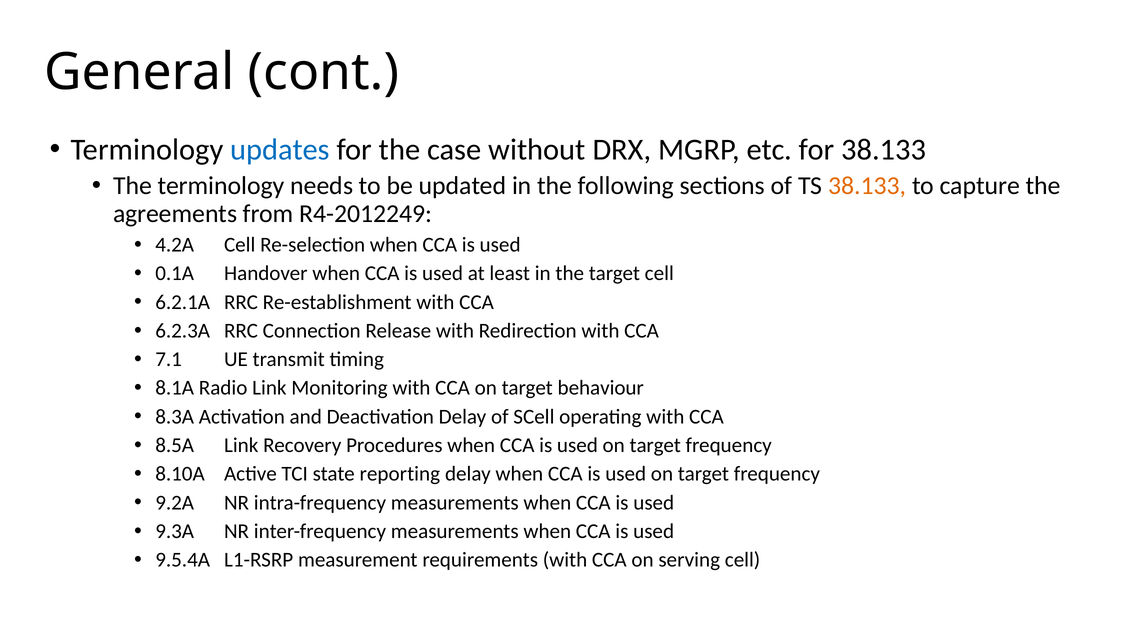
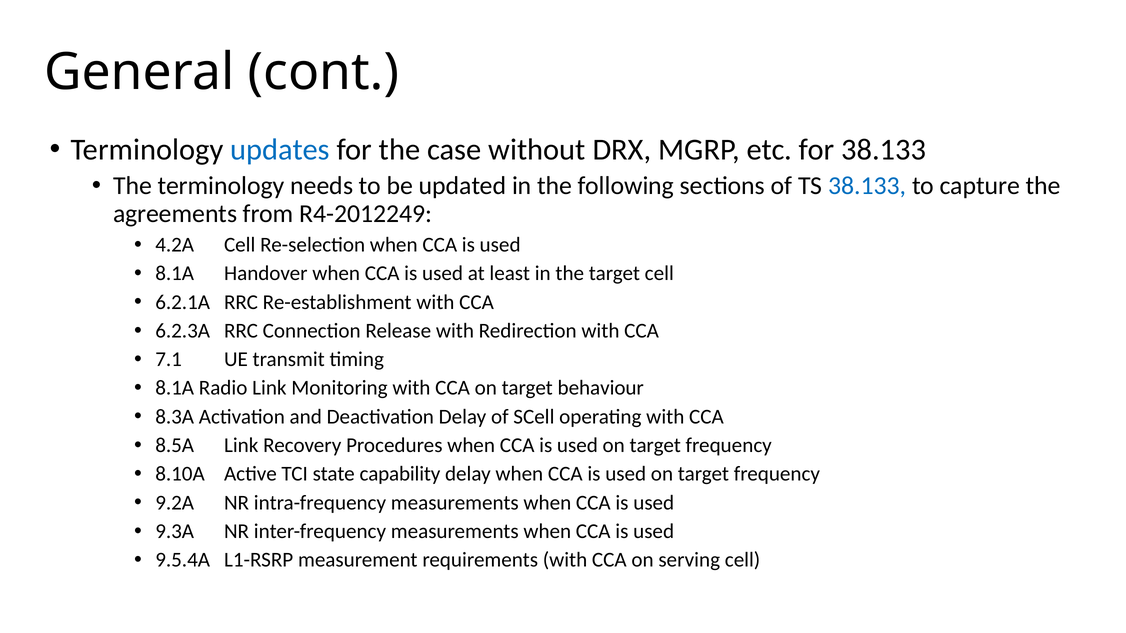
38.133 at (867, 186) colour: orange -> blue
0.1A at (175, 274): 0.1A -> 8.1A
reporting: reporting -> capability
